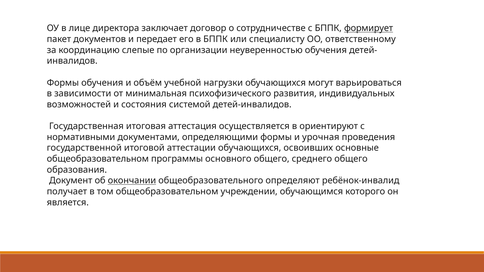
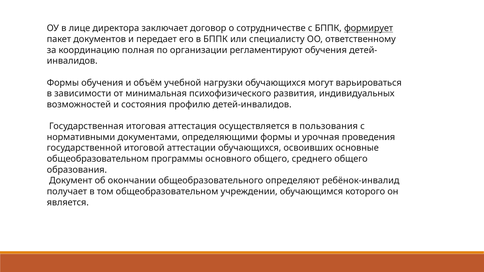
слепые: слепые -> полная
неуверенностью: неуверенностью -> регламентируют
системой: системой -> профилю
ориентируют: ориентируют -> пользования
окончании underline: present -> none
